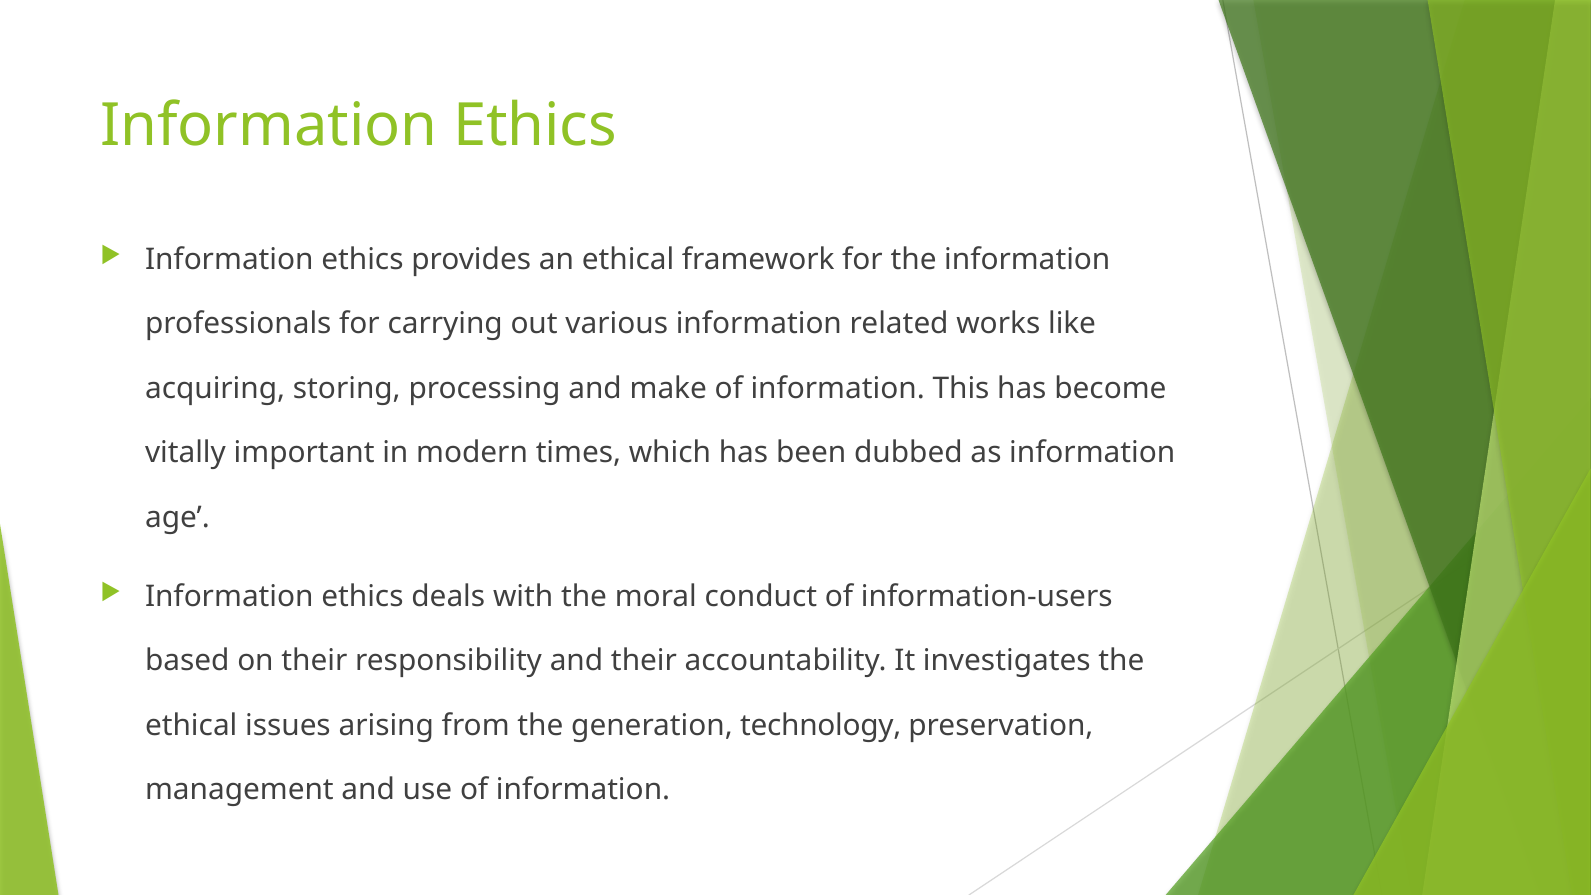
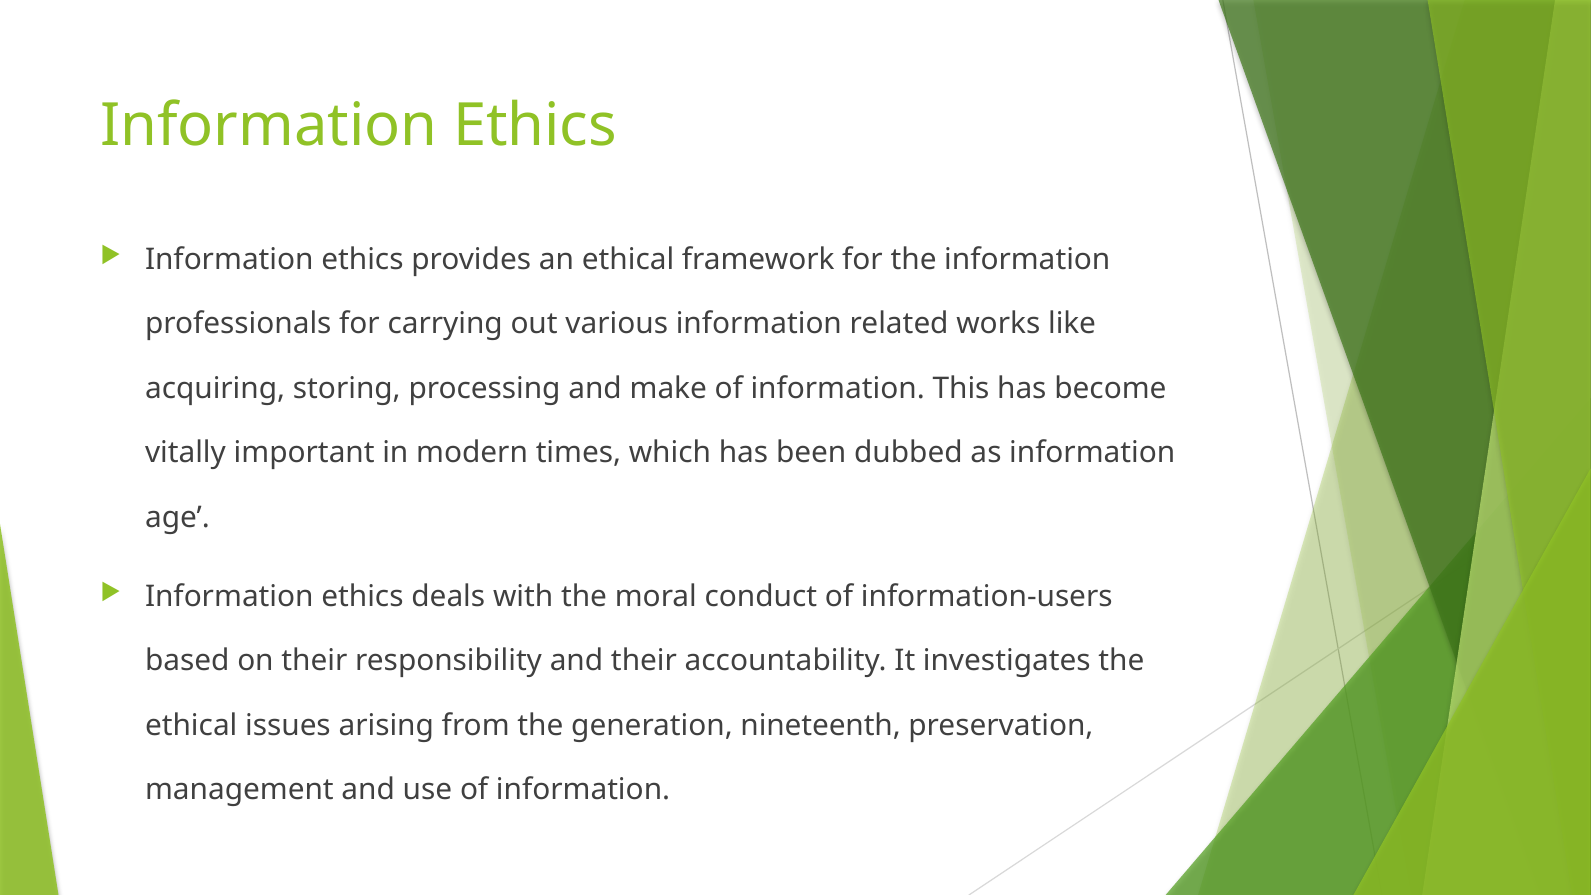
technology: technology -> nineteenth
